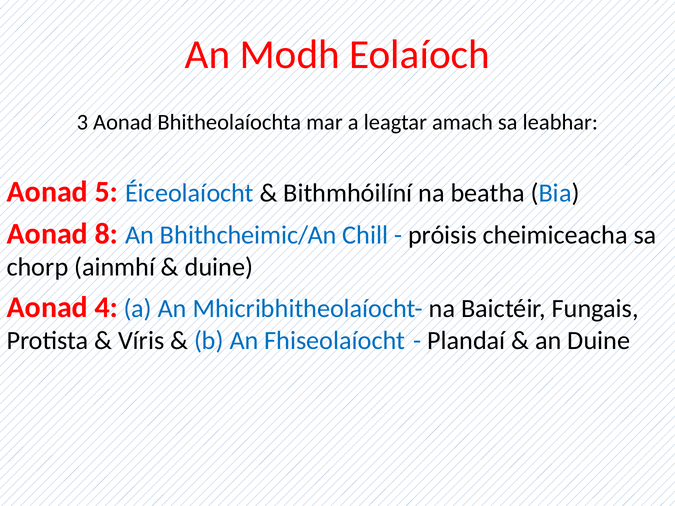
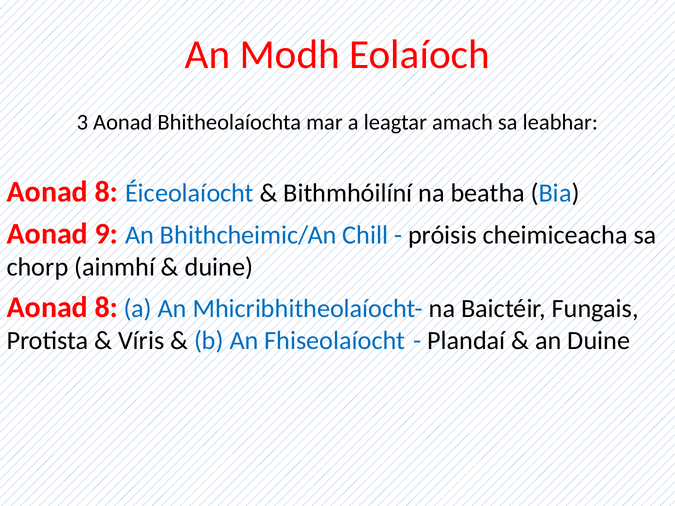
5 at (107, 192): 5 -> 8
8: 8 -> 9
4 at (107, 307): 4 -> 8
